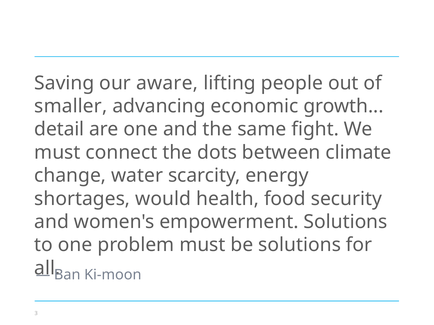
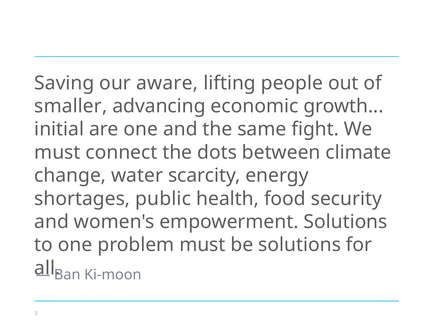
detail: detail -> initial
would: would -> public
